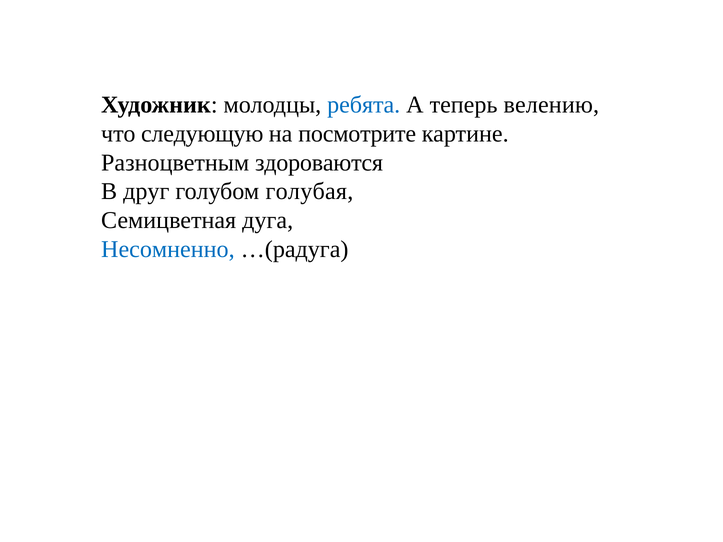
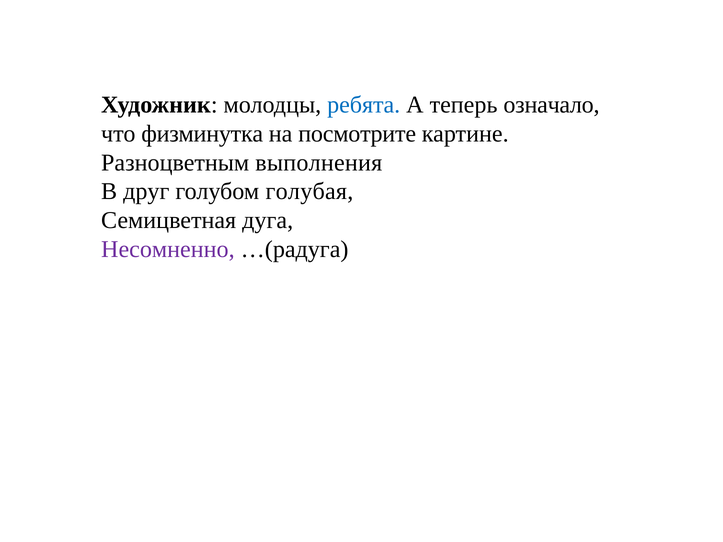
велению: велению -> означало
следующую: следующую -> физминутка
здороваются: здороваются -> выполнения
Несомненно colour: blue -> purple
